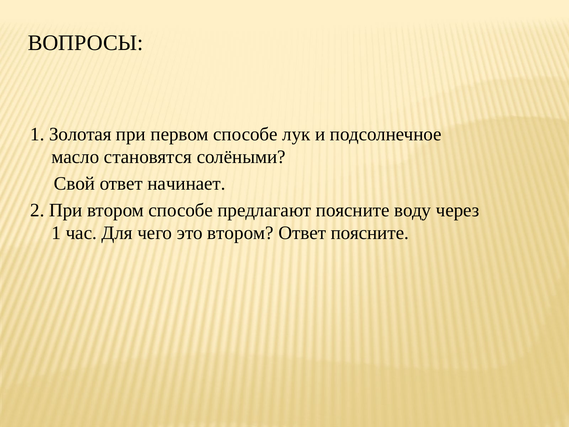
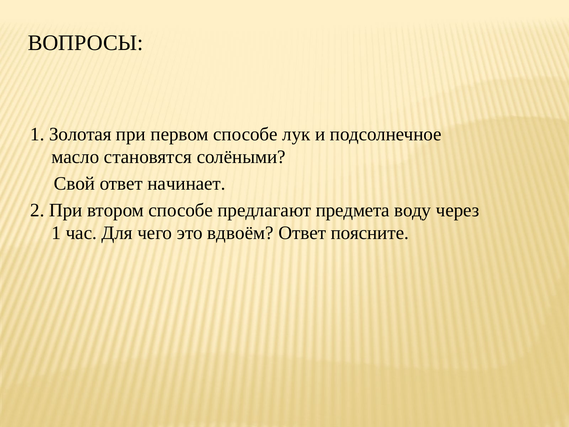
предлагают поясните: поясните -> предмета
это втором: втором -> вдвоём
